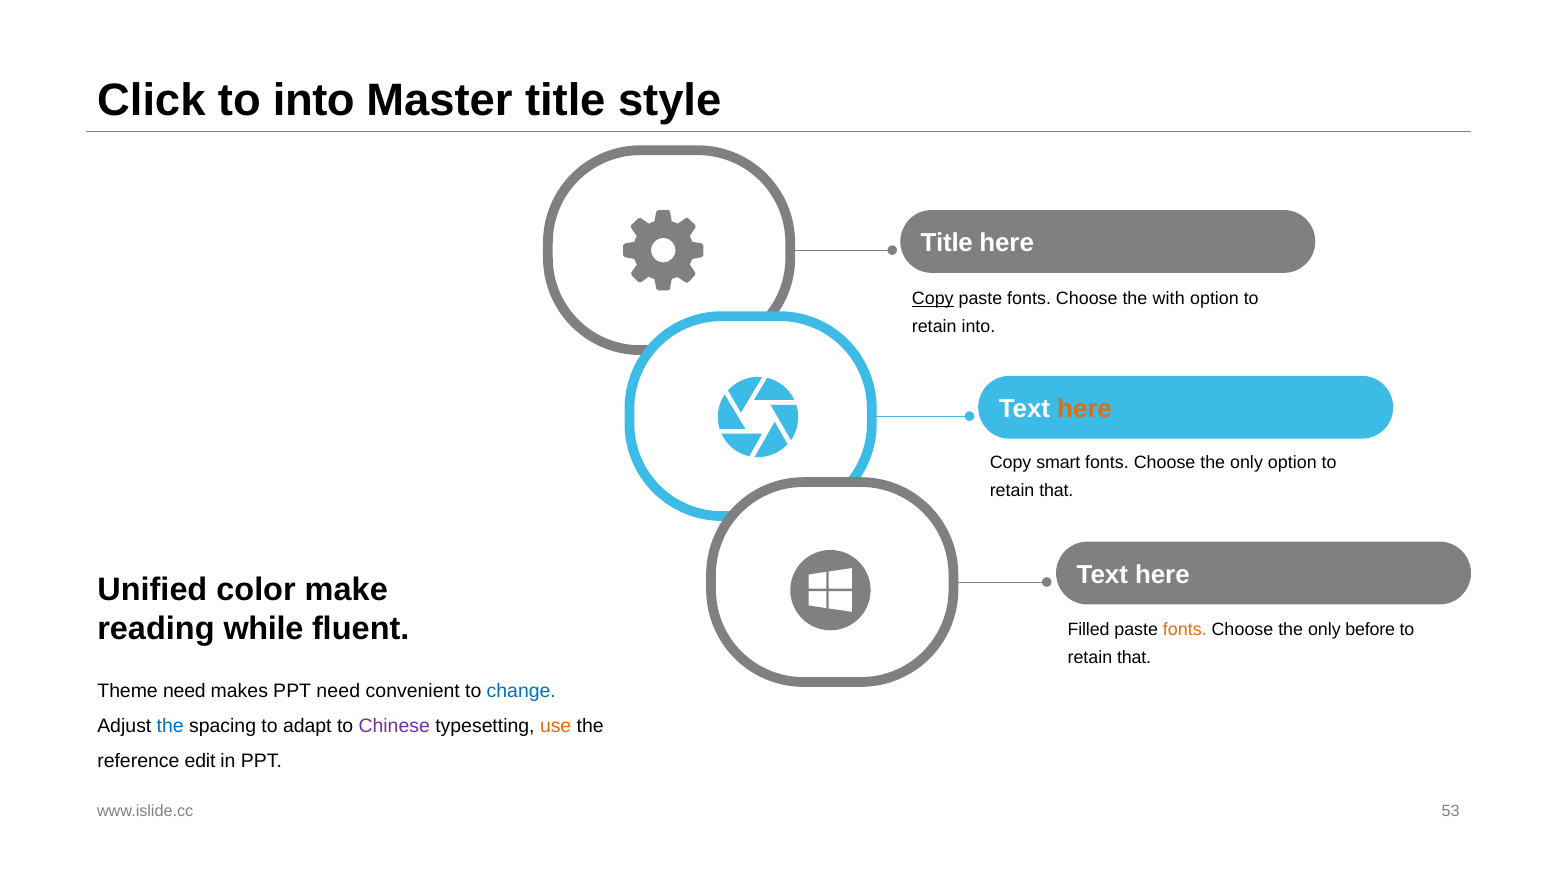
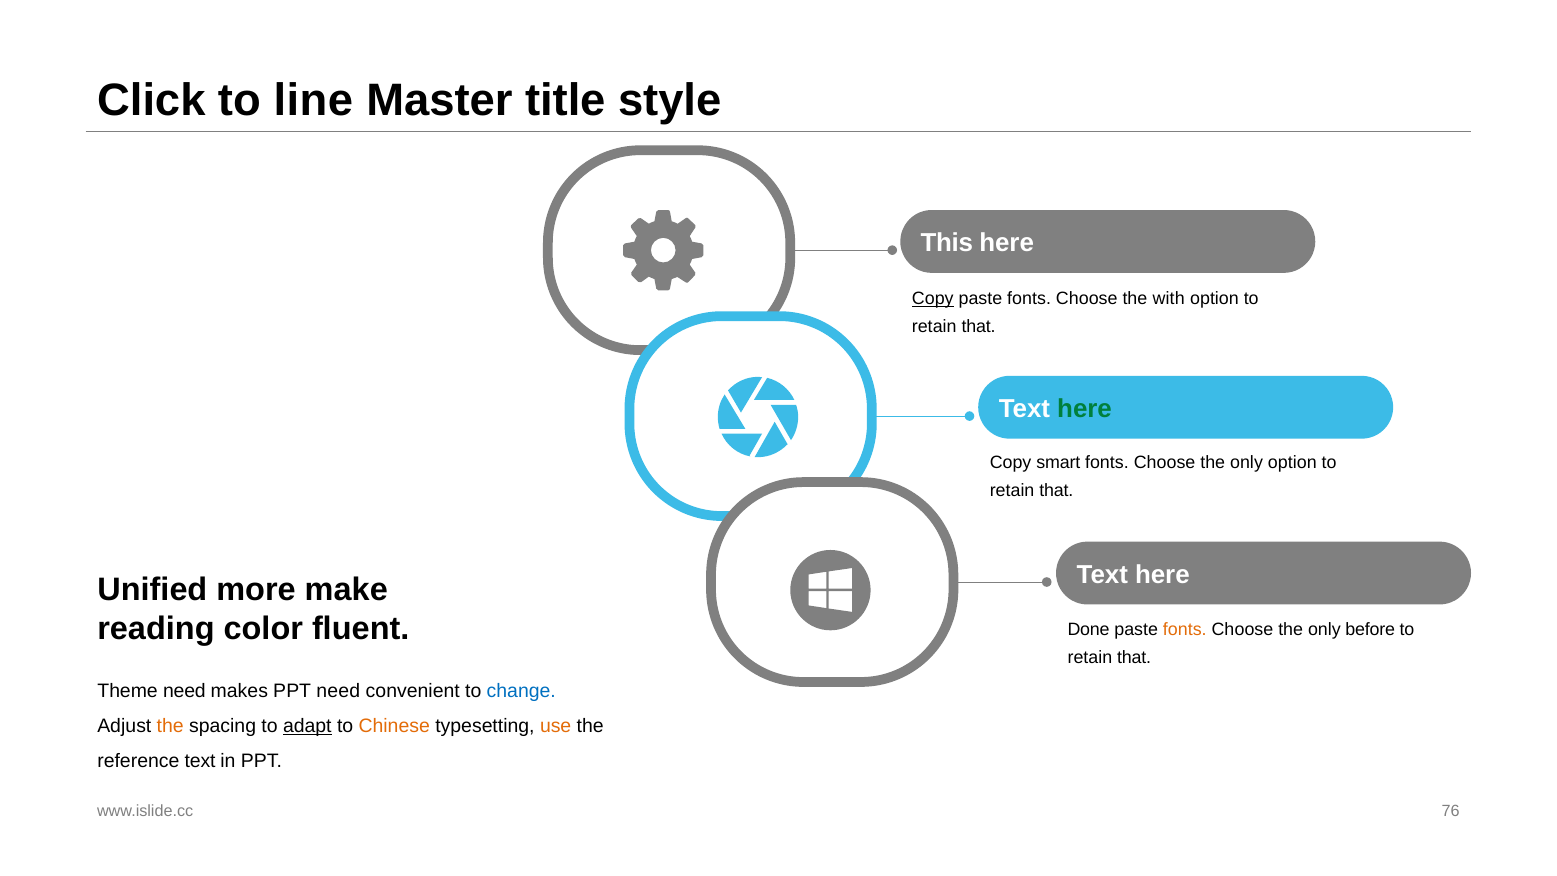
to into: into -> line
Title at (947, 243): Title -> This
into at (978, 327): into -> that
here at (1085, 409) colour: orange -> green
color: color -> more
while: while -> color
Filled: Filled -> Done
the at (170, 726) colour: blue -> orange
adapt underline: none -> present
Chinese colour: purple -> orange
reference edit: edit -> text
53: 53 -> 76
